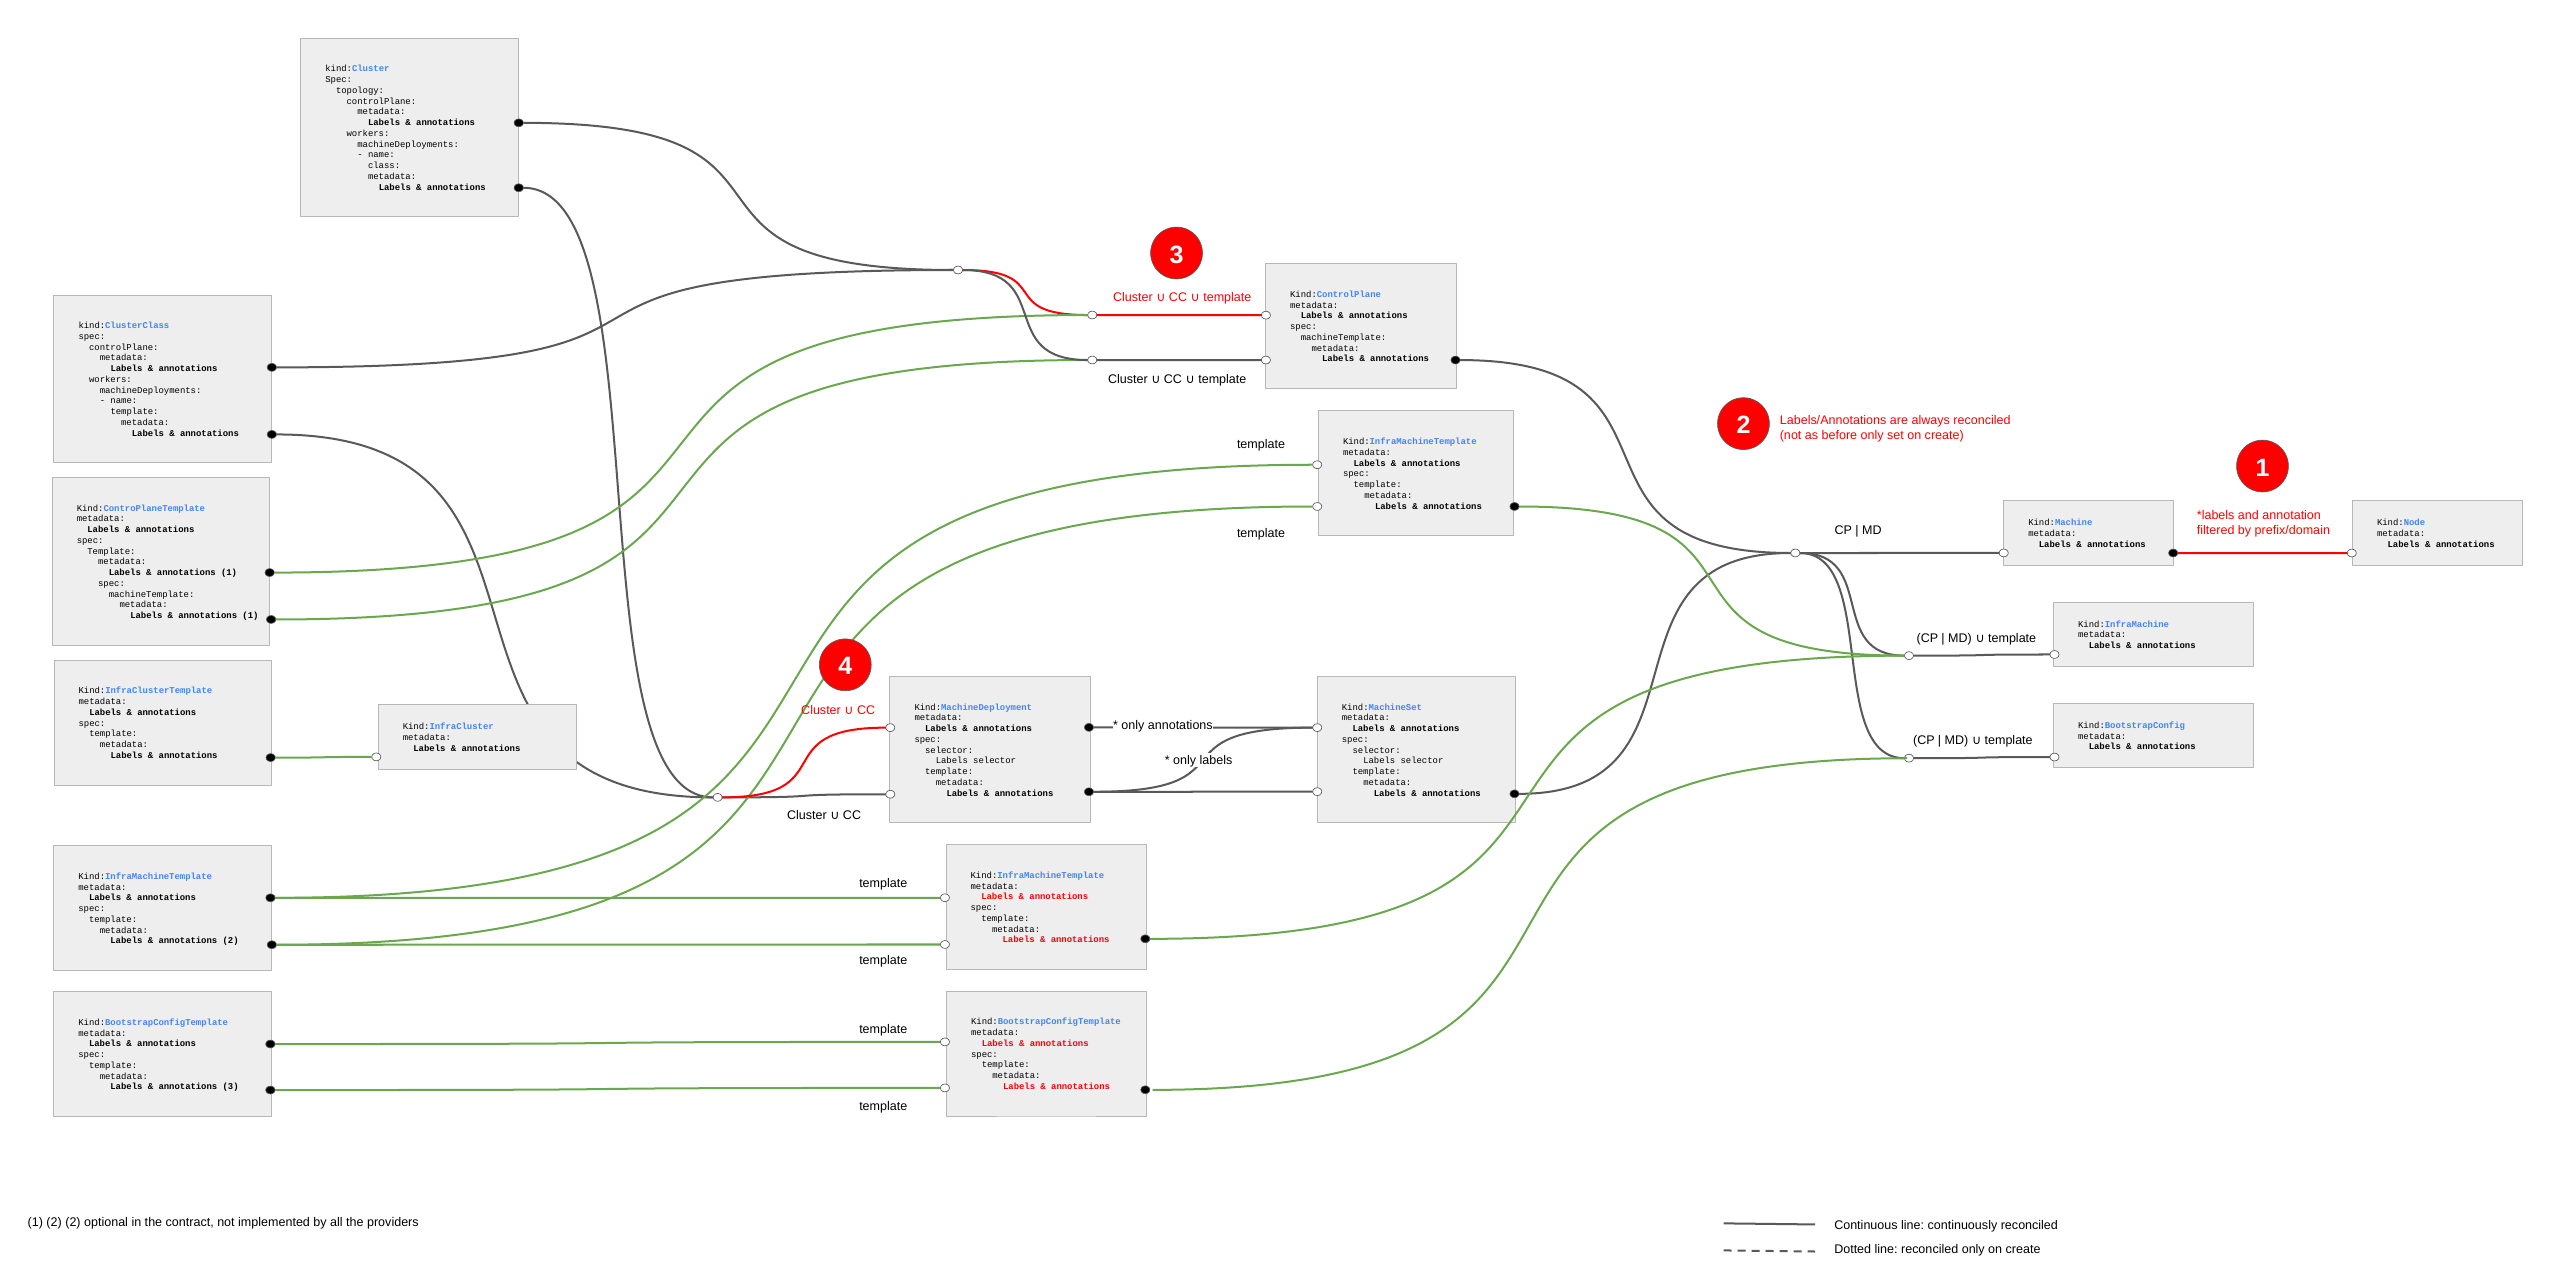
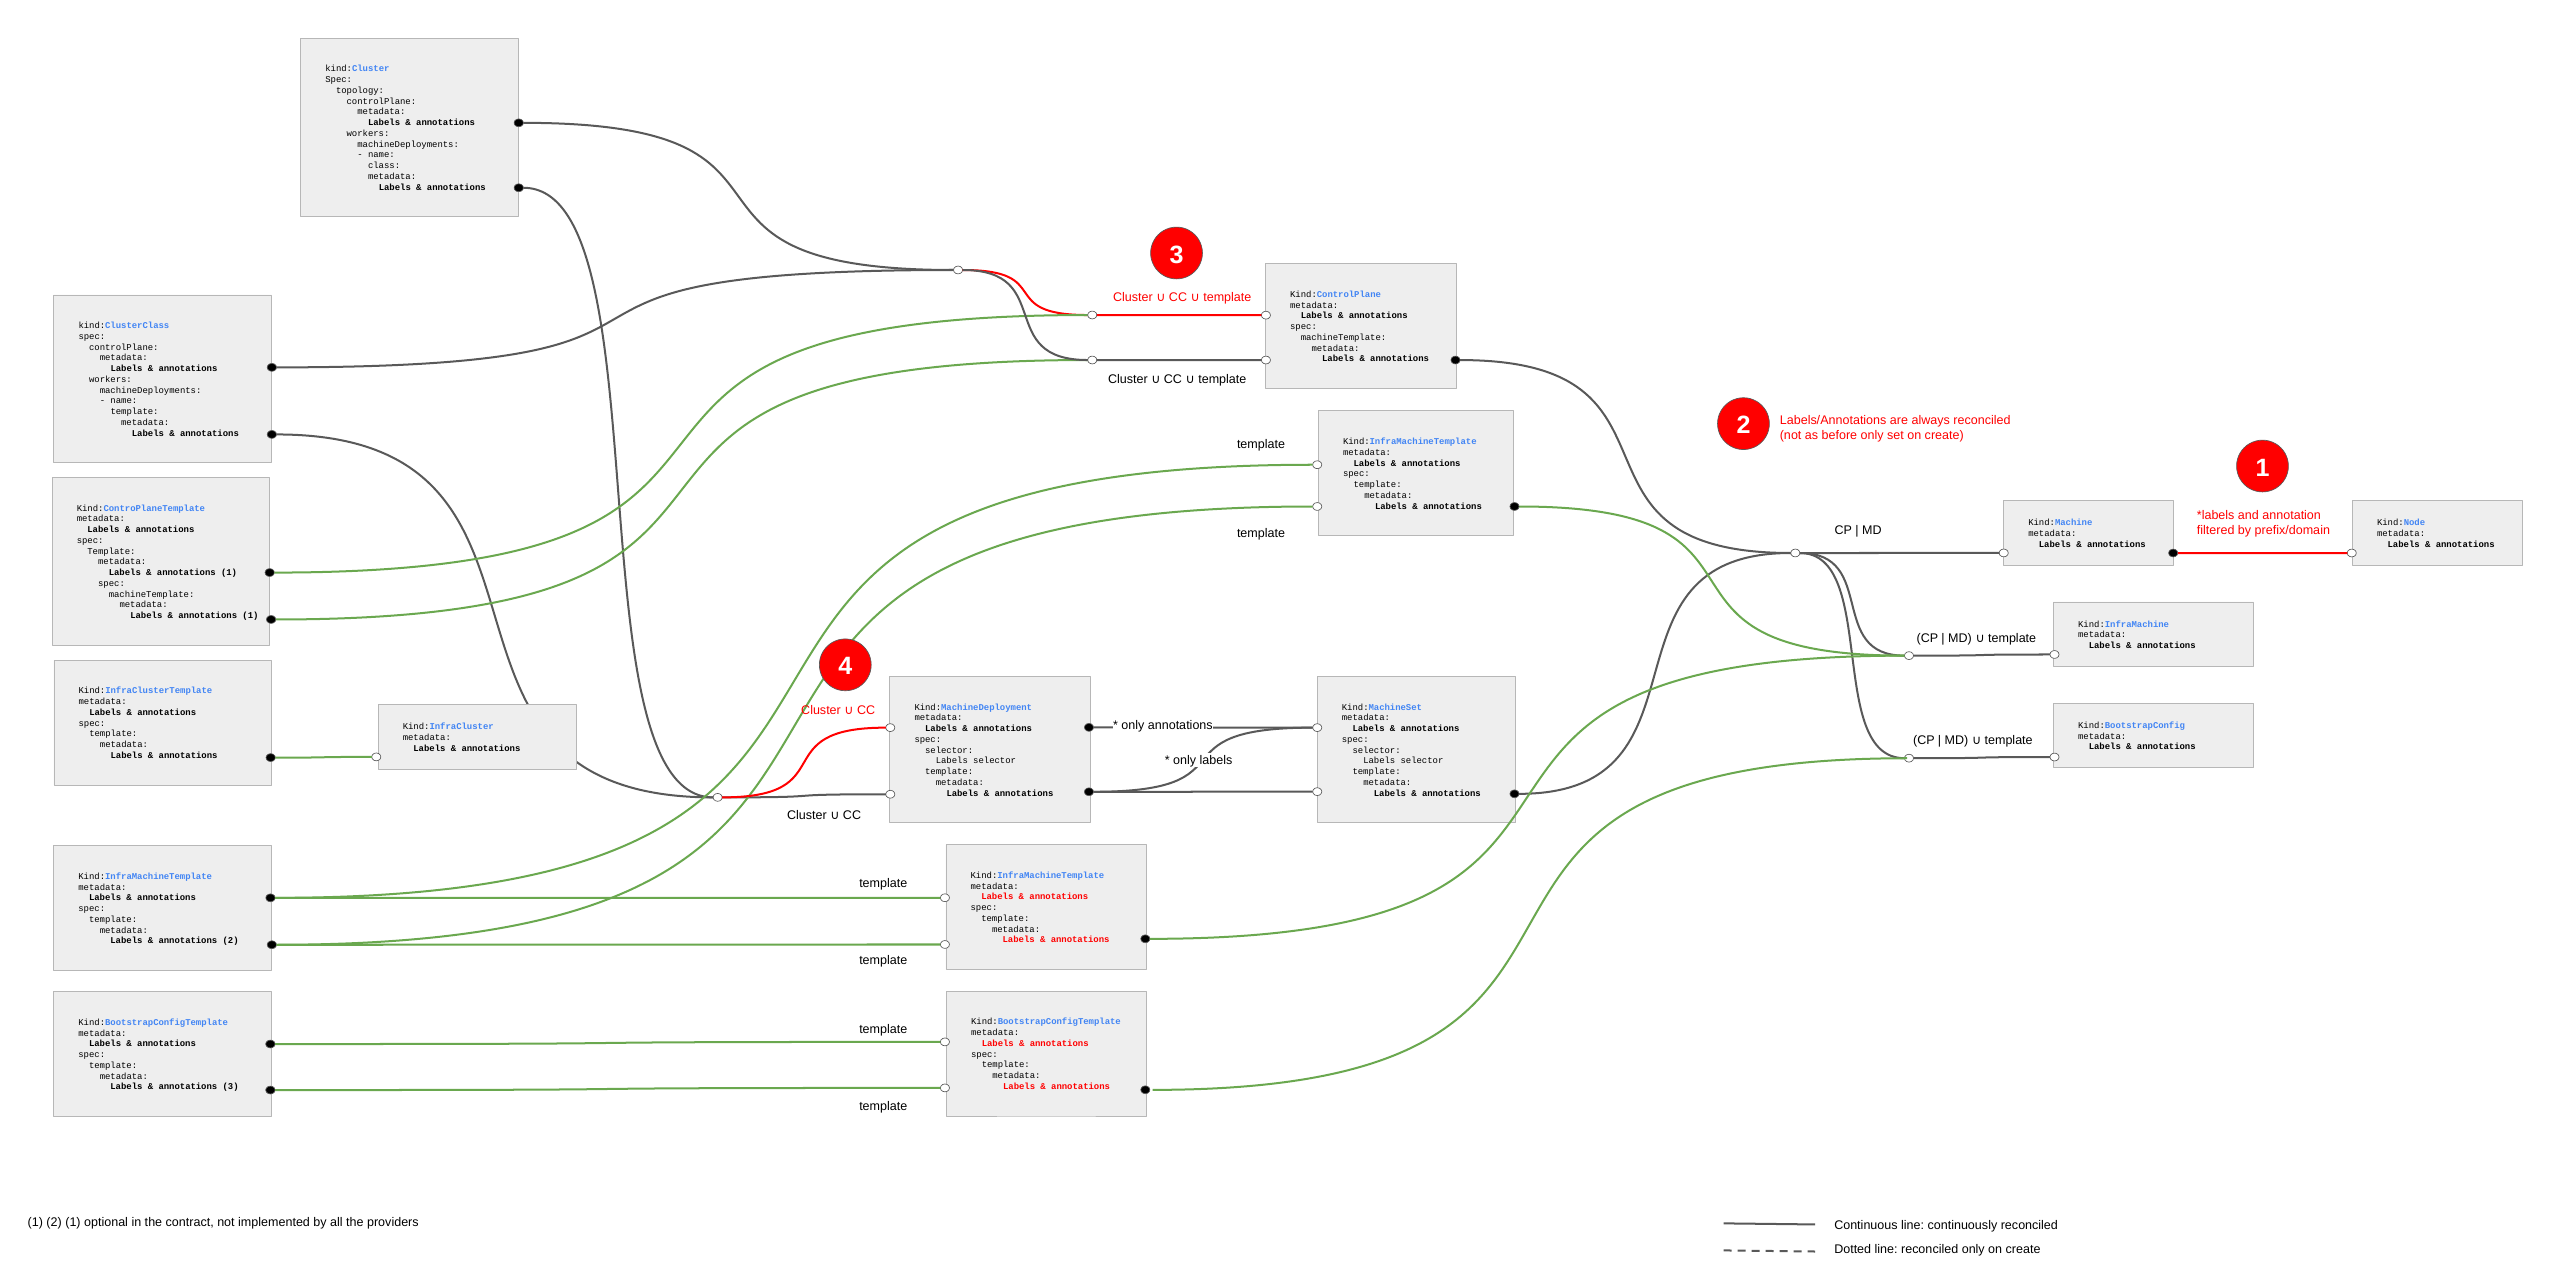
2 2: 2 -> 1
